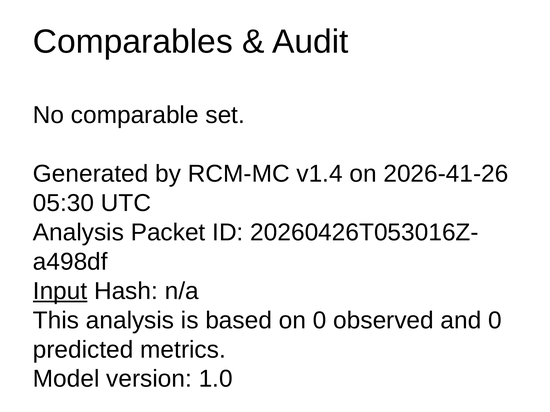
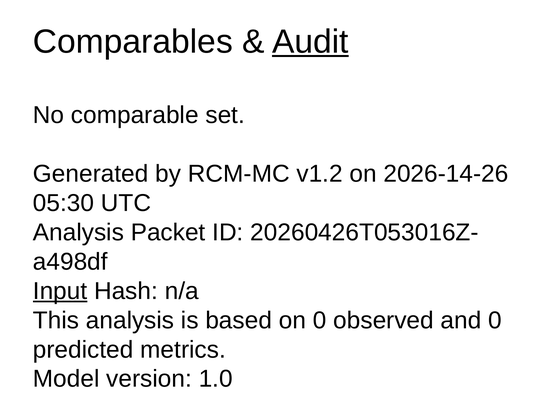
Audit underline: none -> present
v1.4: v1.4 -> v1.2
2026-41-26: 2026-41-26 -> 2026-14-26
